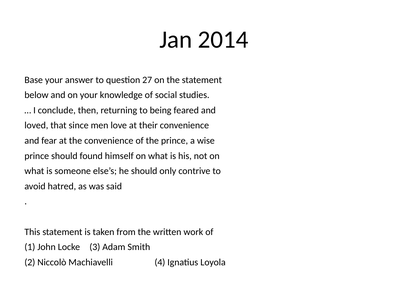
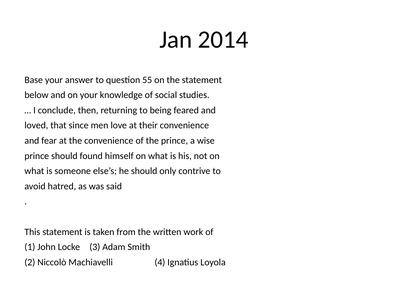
27: 27 -> 55
